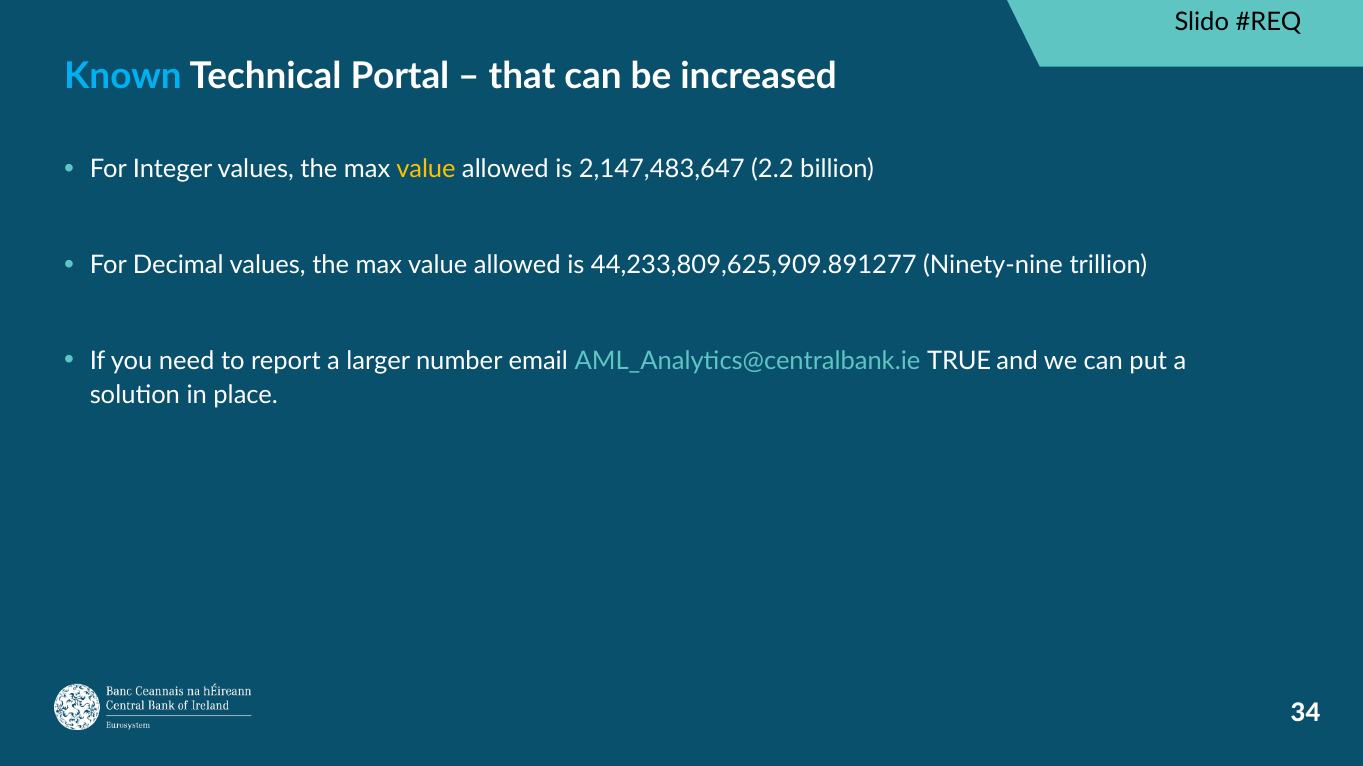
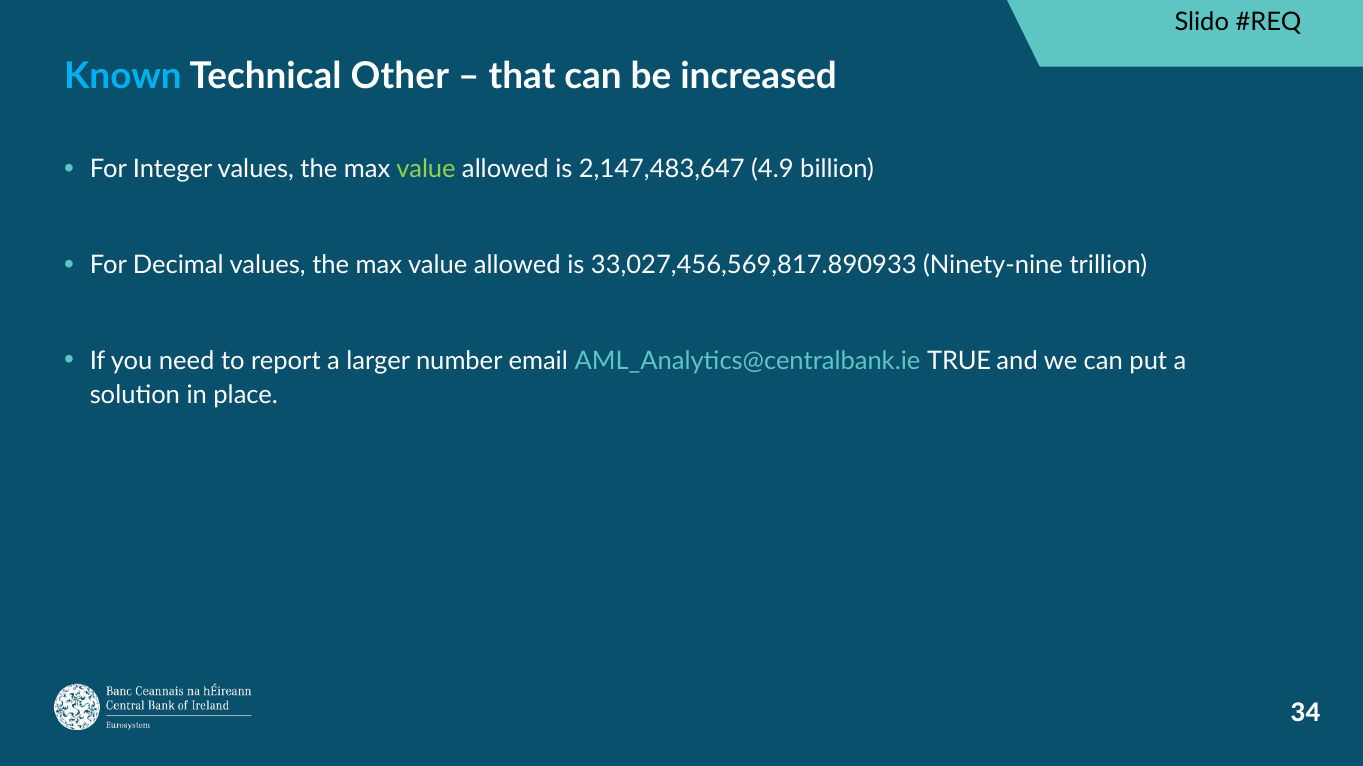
Portal: Portal -> Other
value at (426, 170) colour: yellow -> light green
2.2: 2.2 -> 4.9
44,233,809,625,909.891277: 44,233,809,625,909.891277 -> 33,027,456,569,817.890933
